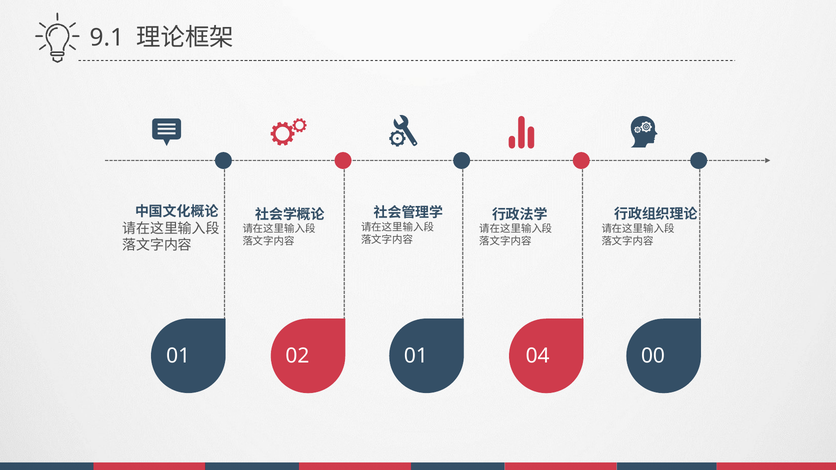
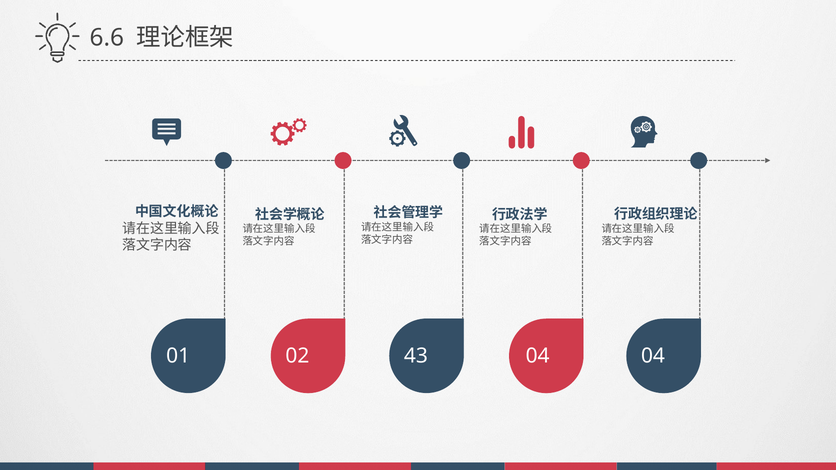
9.1: 9.1 -> 6.6
02 01: 01 -> 43
04 00: 00 -> 04
